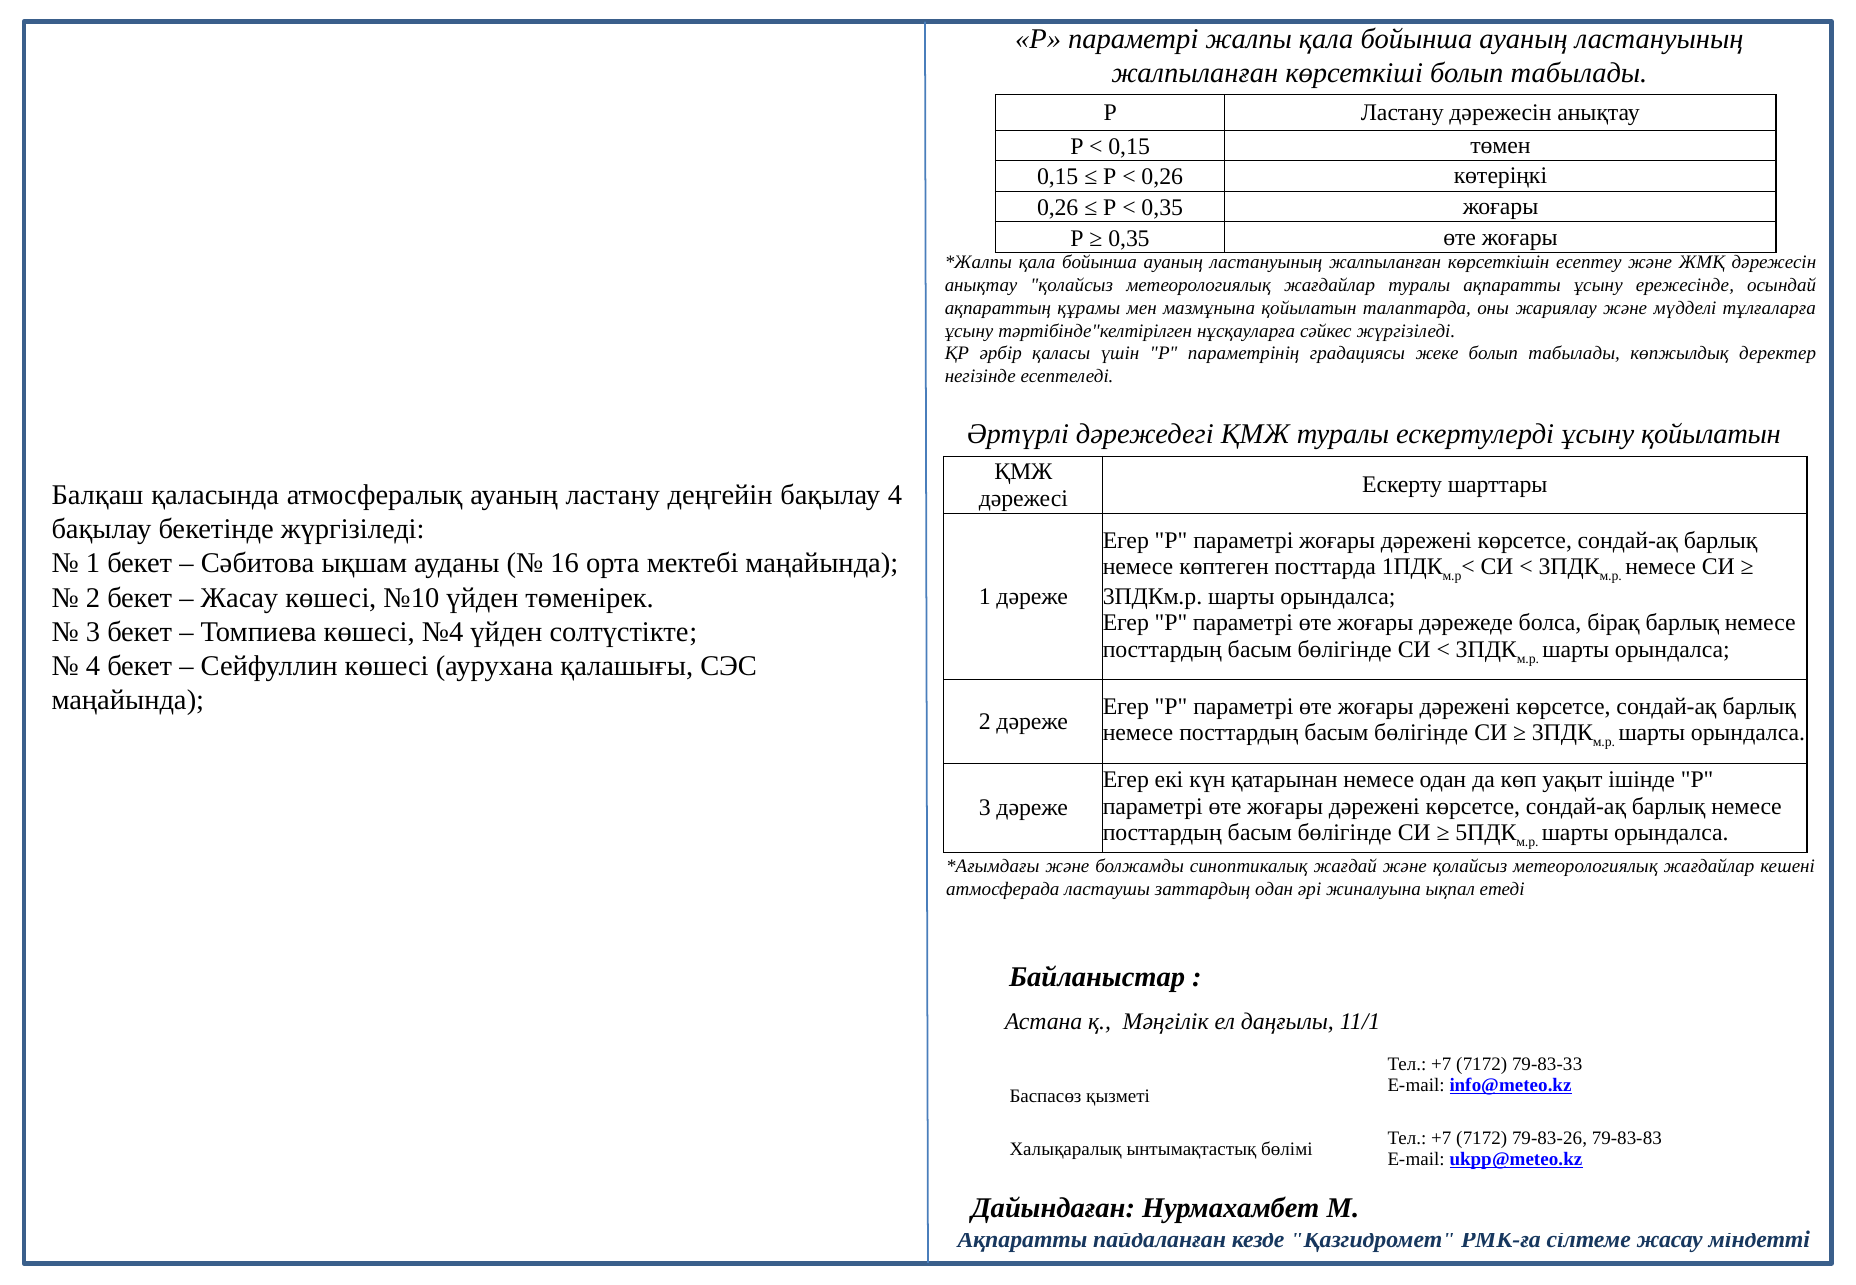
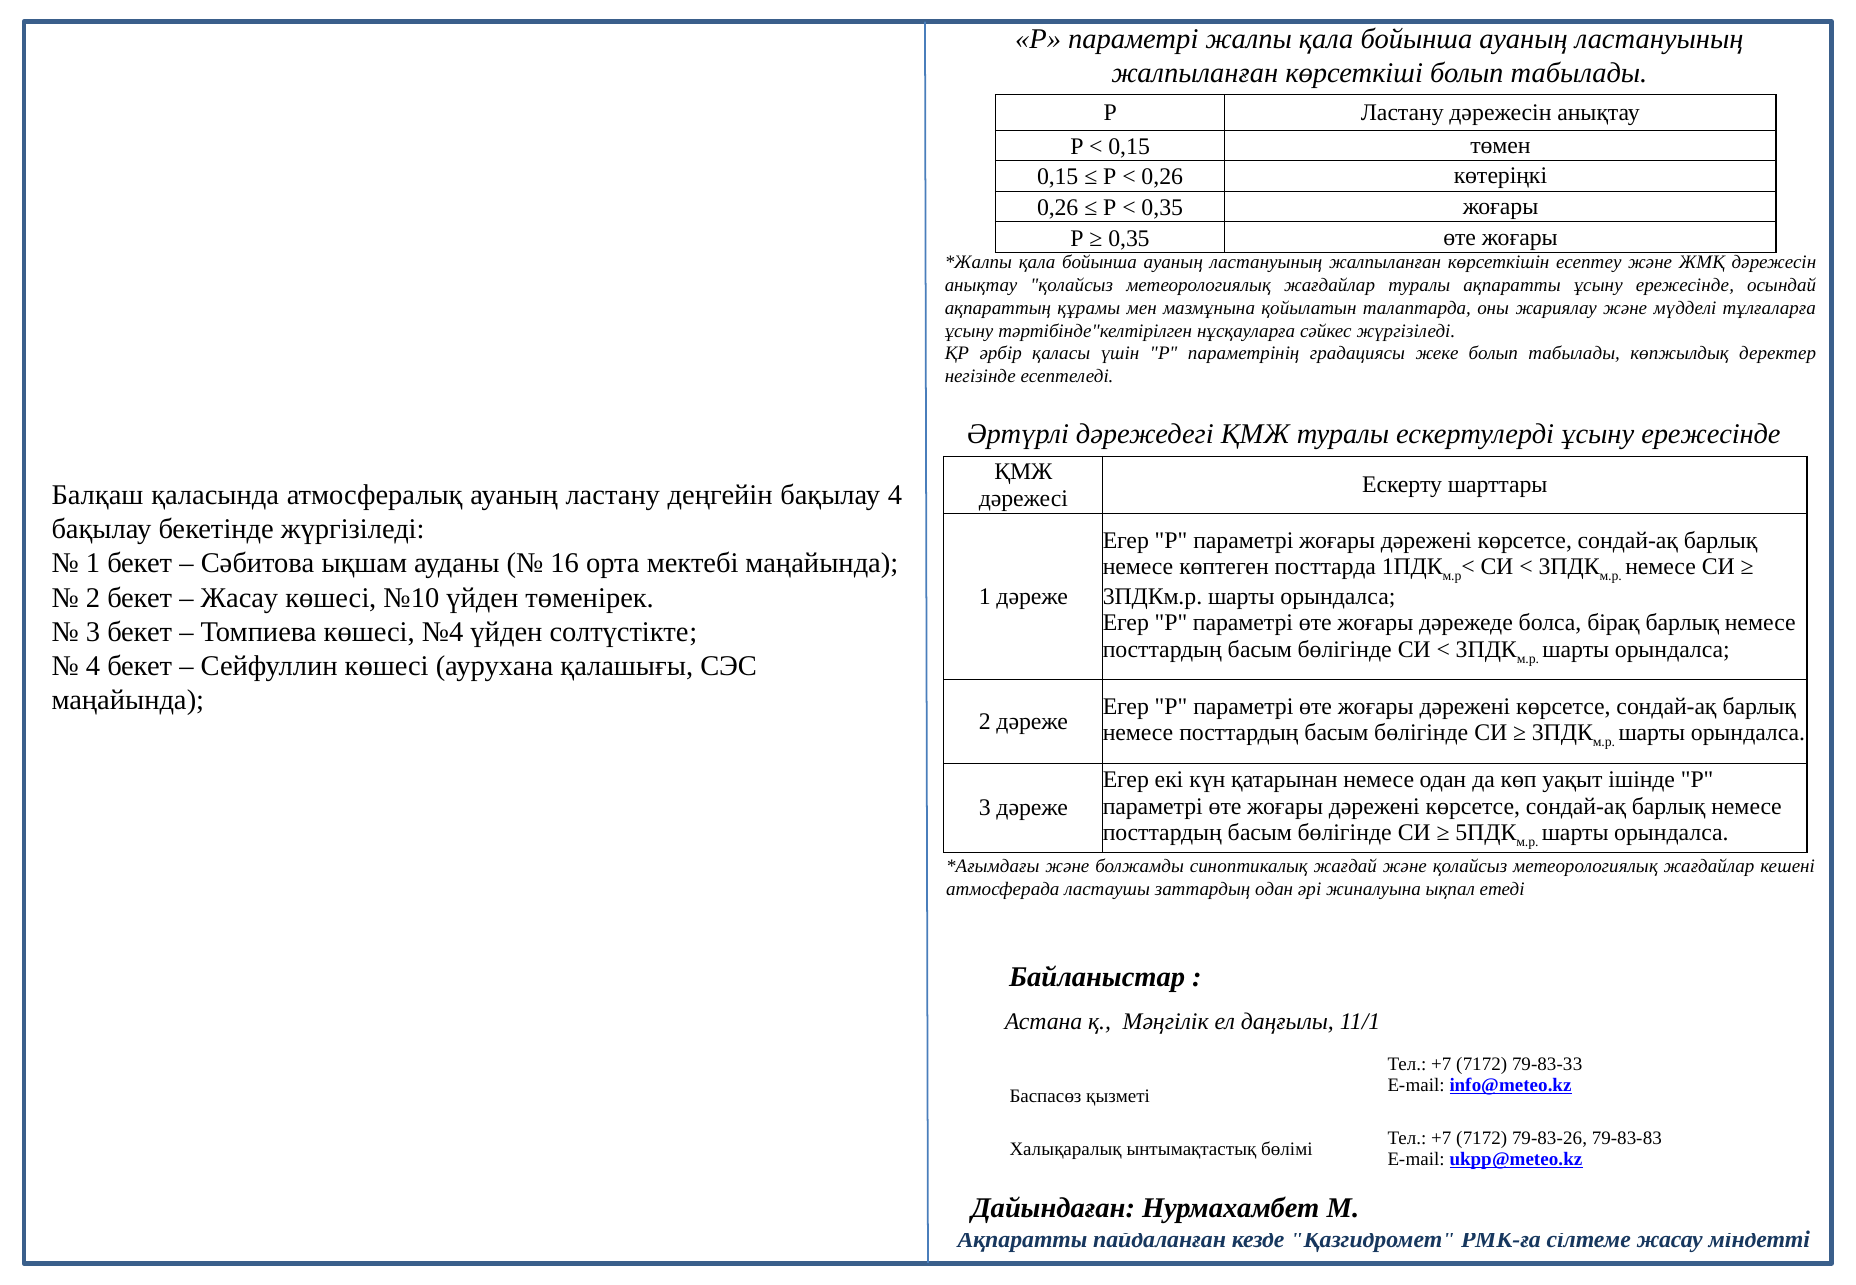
ескертулерді ұсыну қойылатын: қойылатын -> ережесінде
